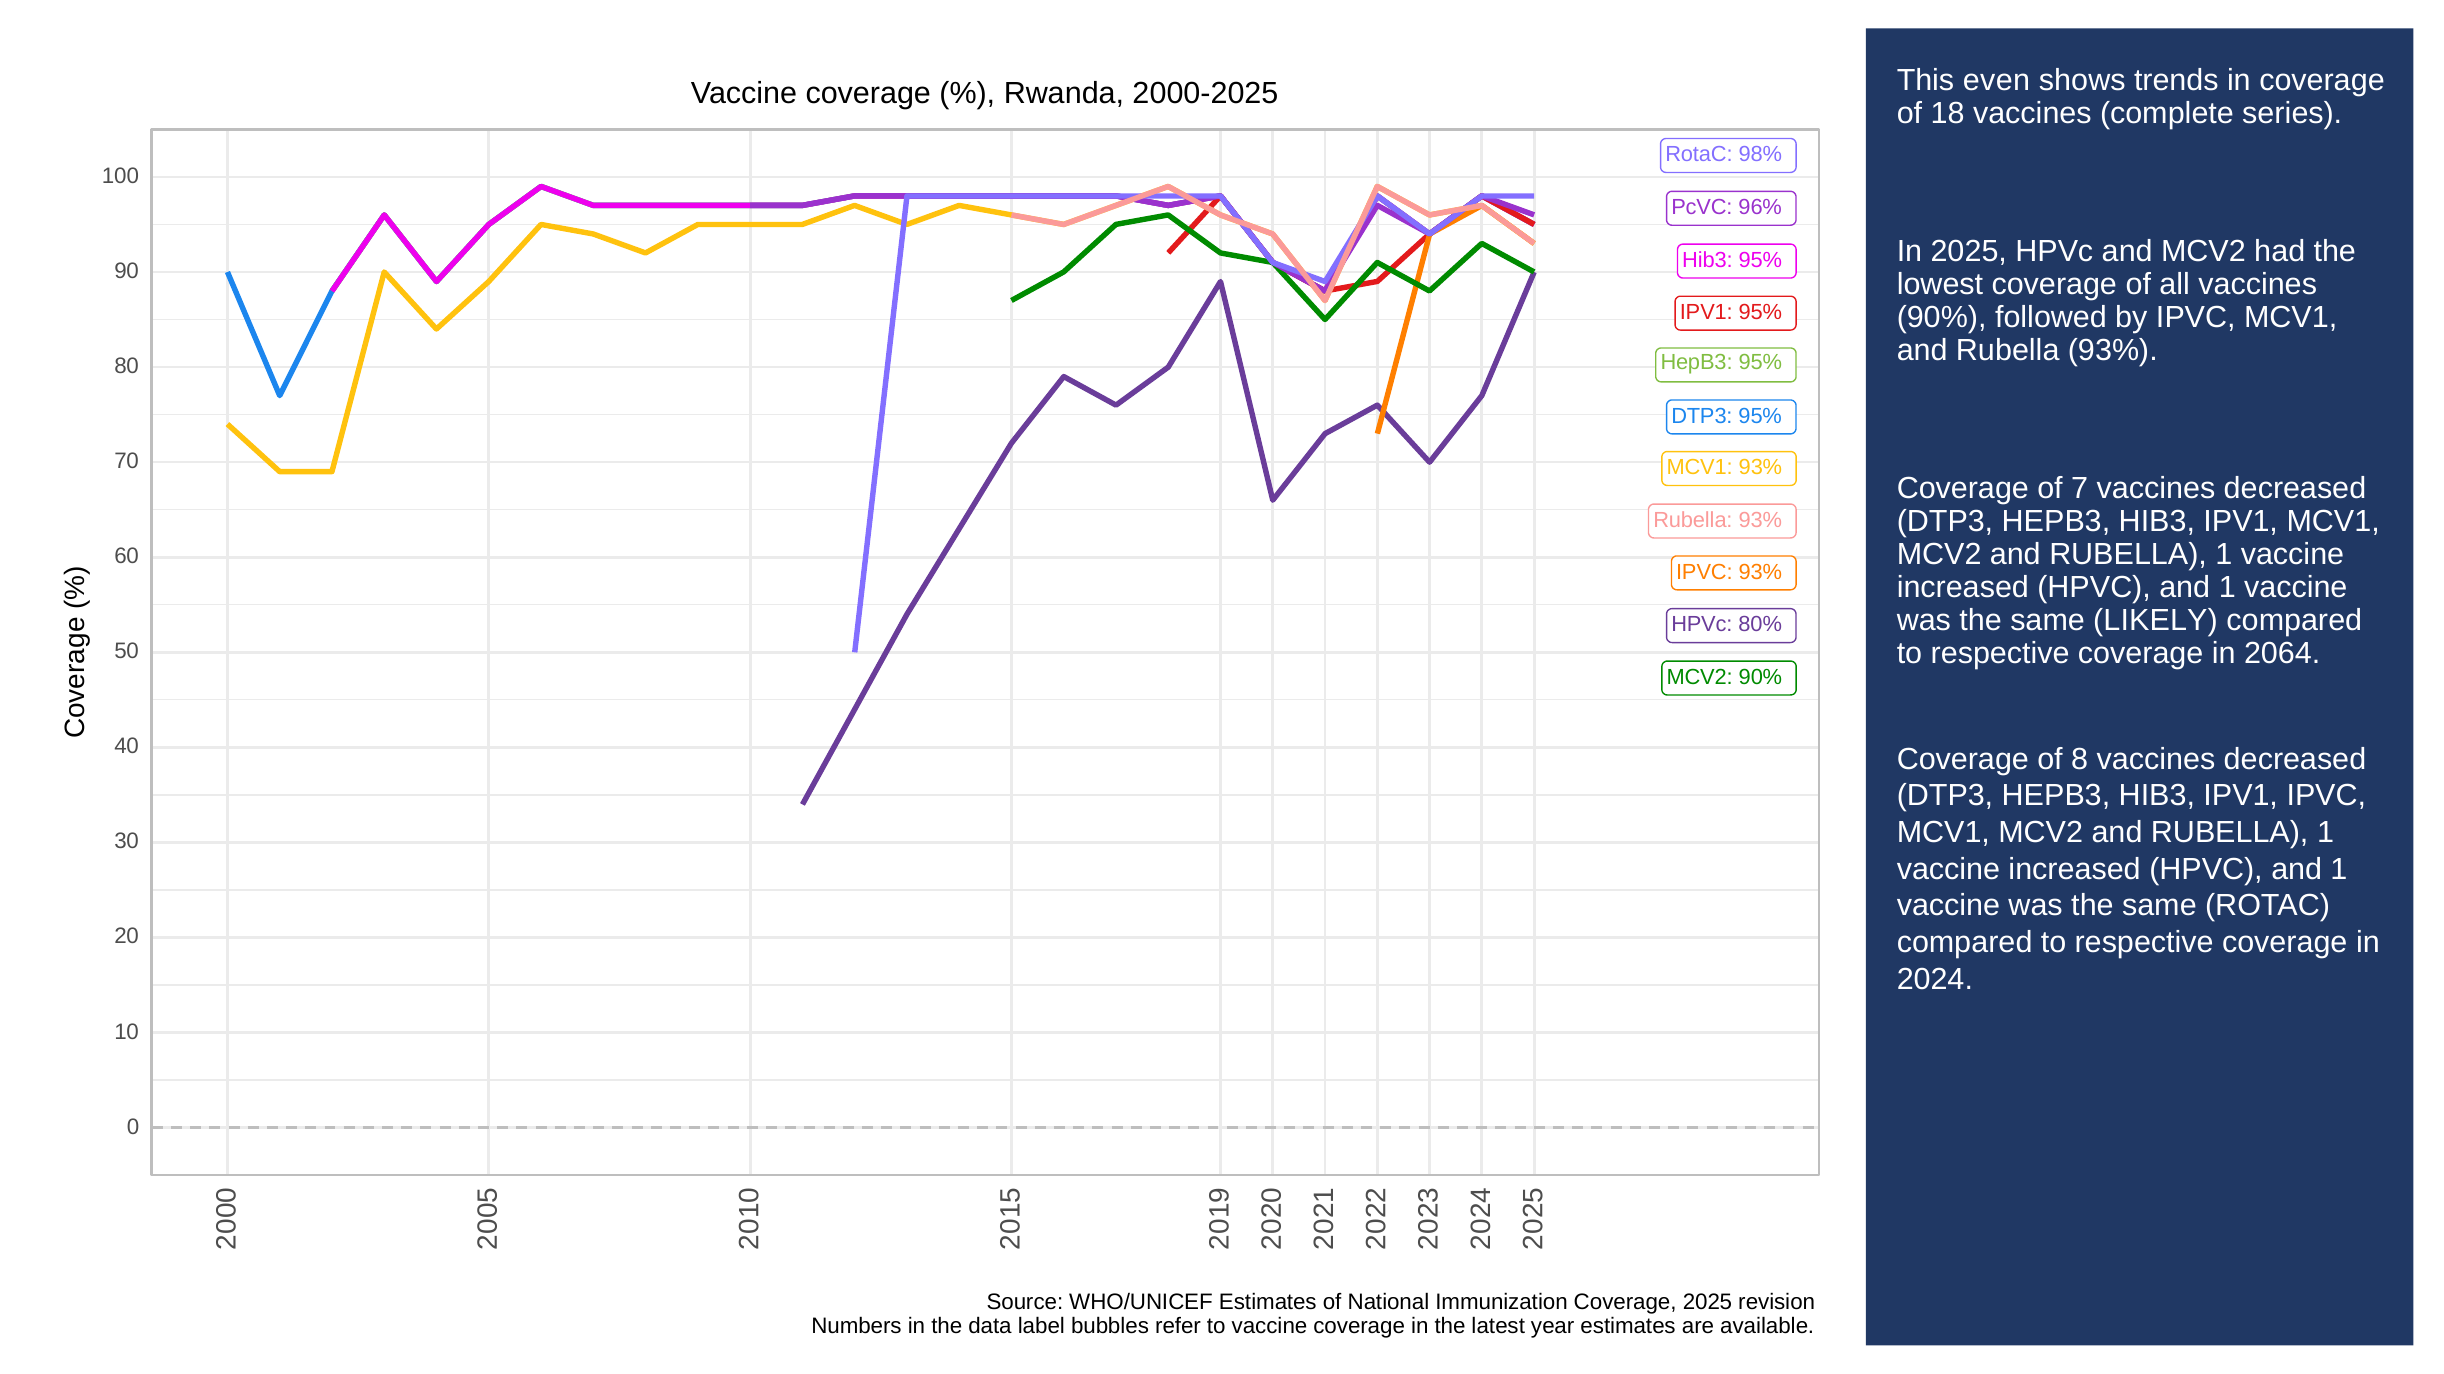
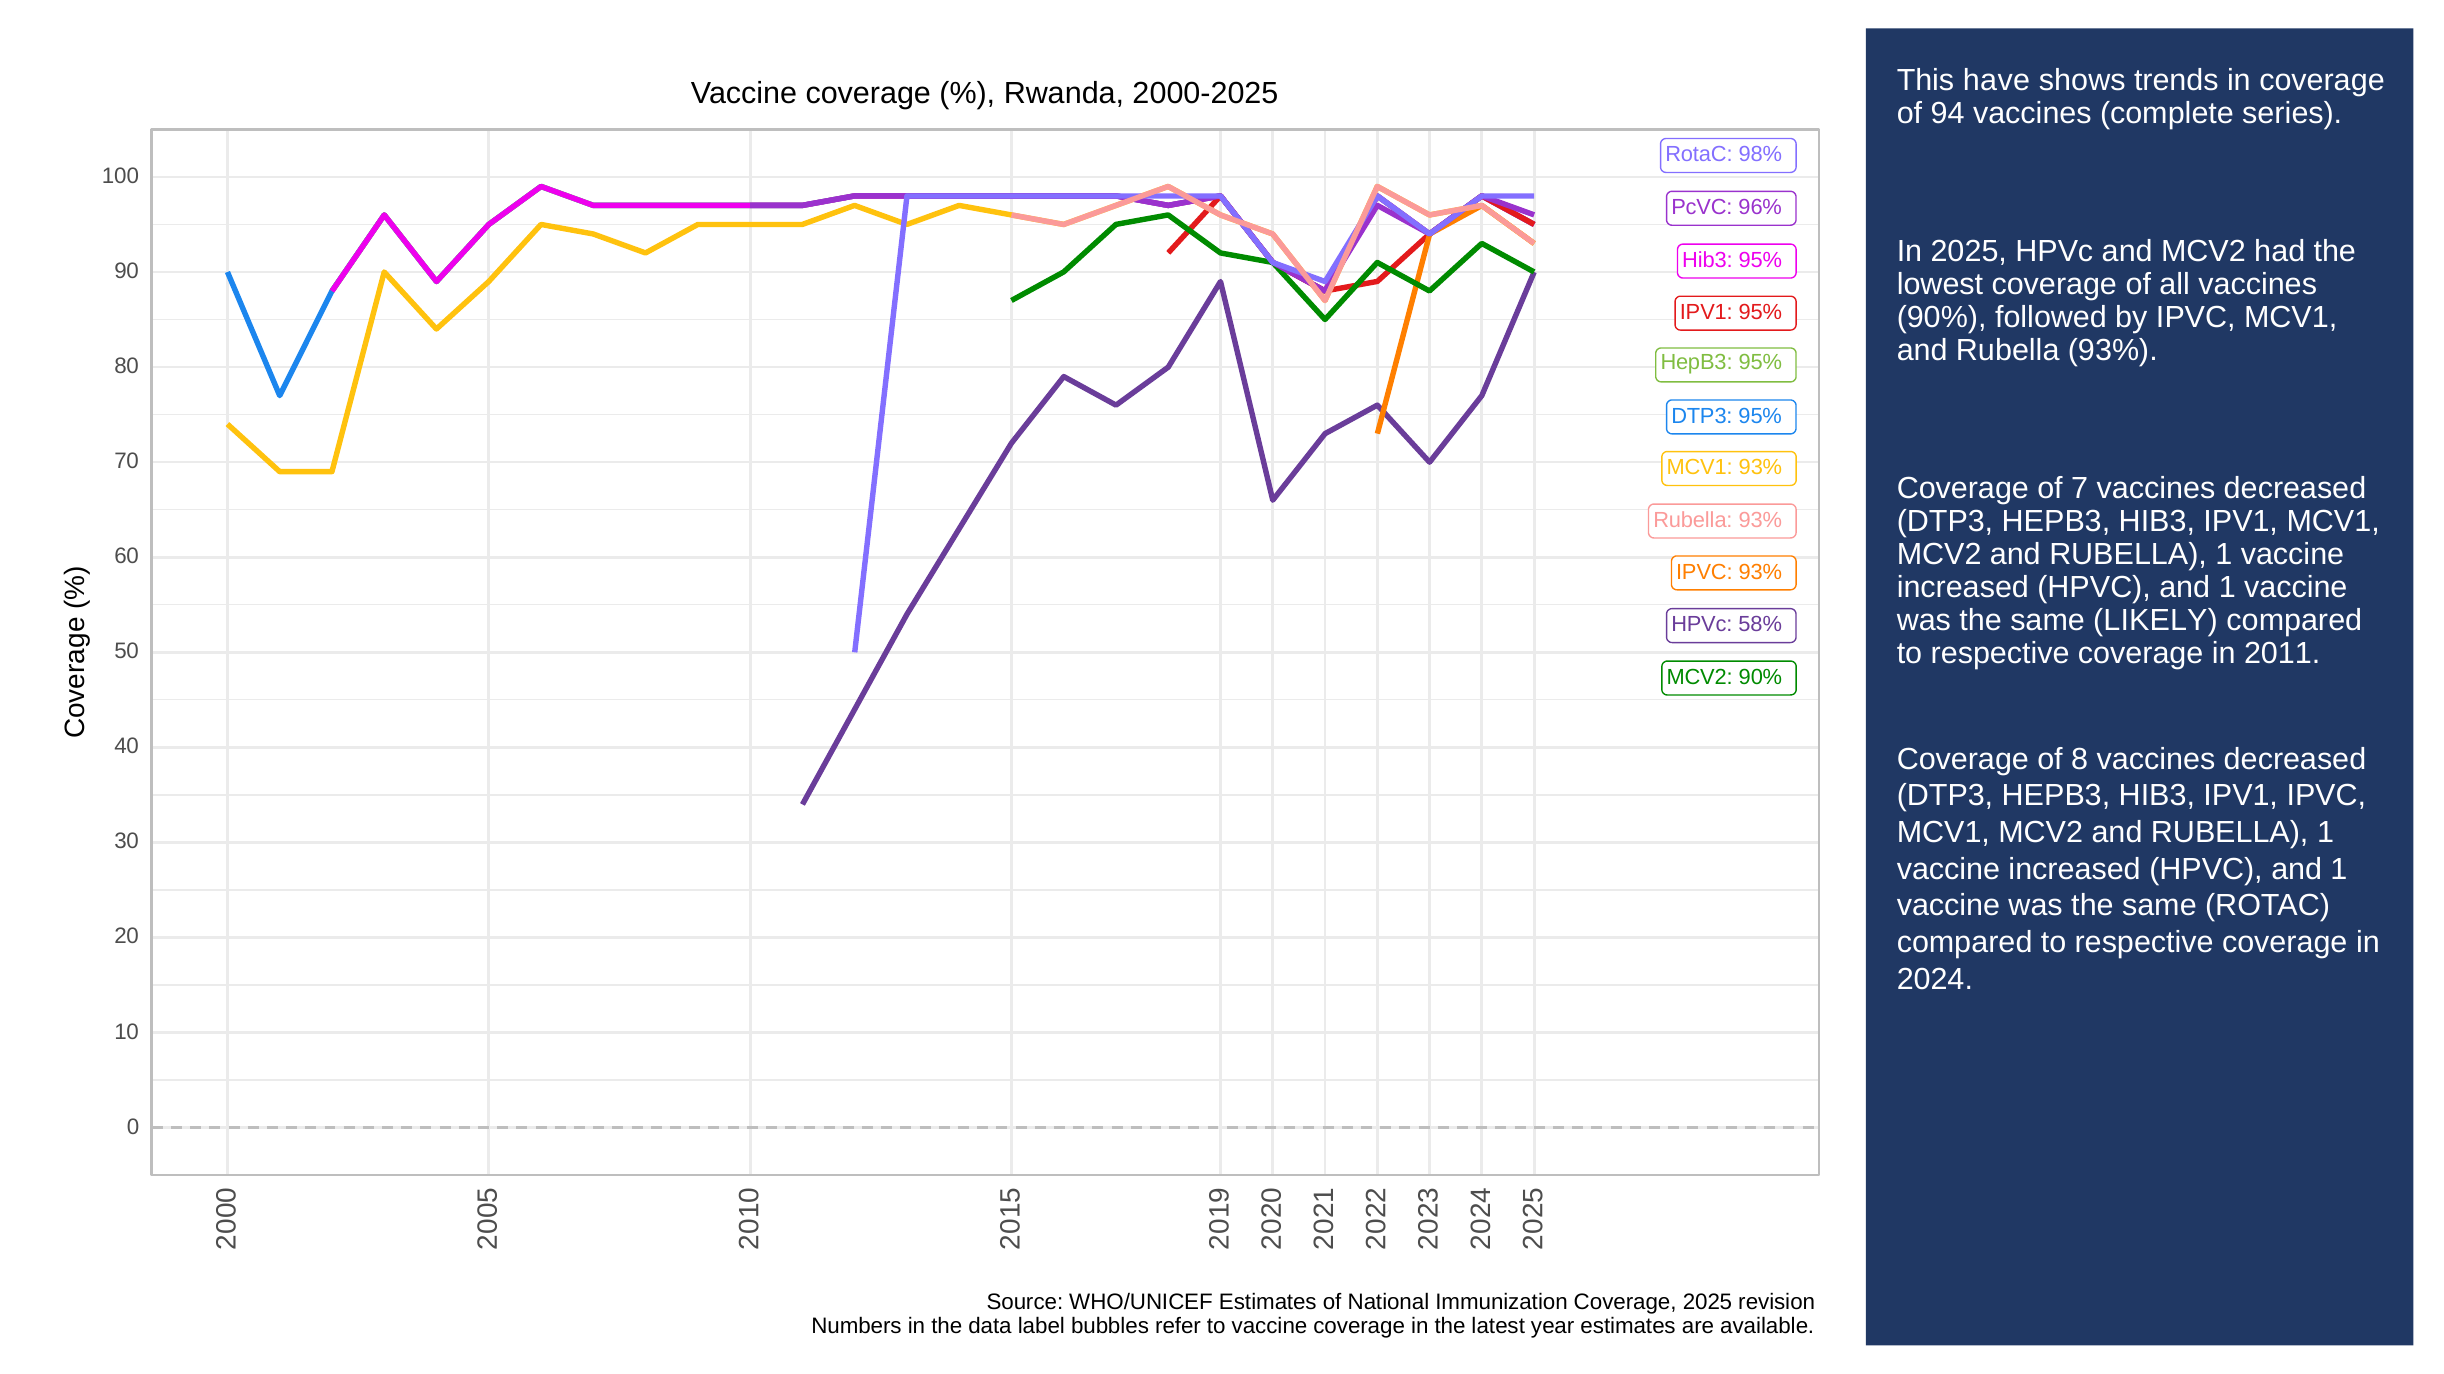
even: even -> have
18: 18 -> 94
80%: 80% -> 58%
2064: 2064 -> 2011
